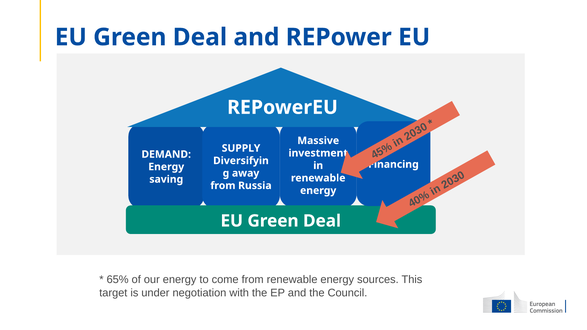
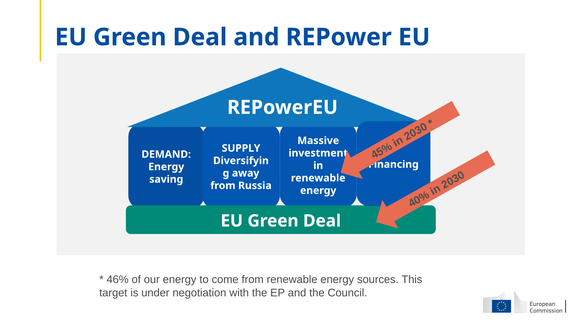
65%: 65% -> 46%
